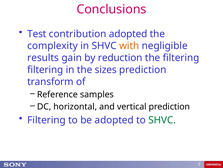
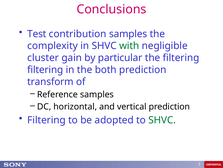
contribution adopted: adopted -> samples
with colour: orange -> green
results: results -> cluster
reduction: reduction -> particular
sizes: sizes -> both
